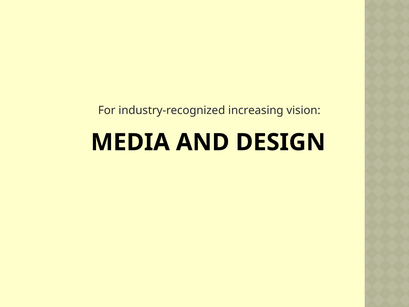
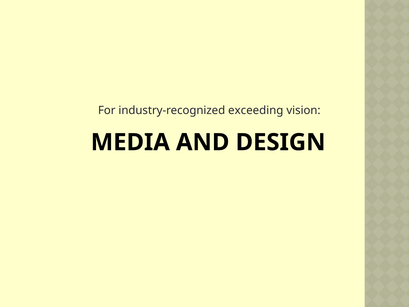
increasing: increasing -> exceeding
